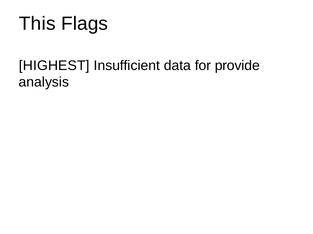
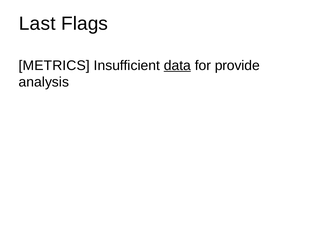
This: This -> Last
HIGHEST: HIGHEST -> METRICS
data underline: none -> present
